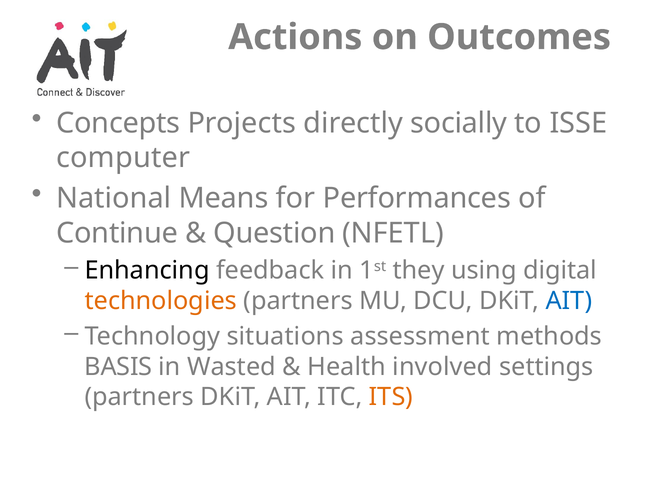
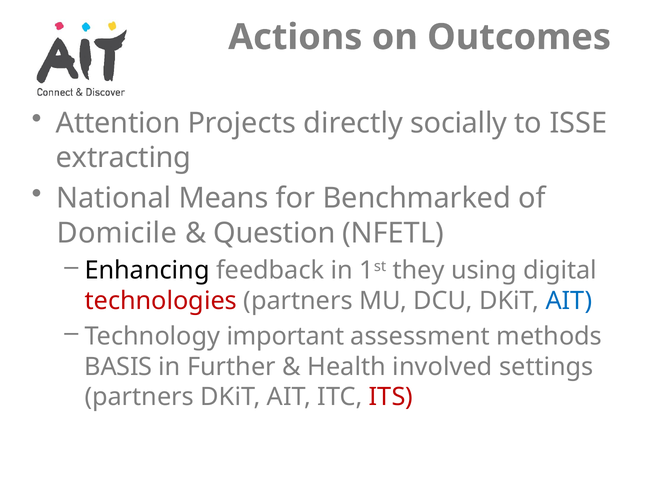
Concepts: Concepts -> Attention
computer: computer -> extracting
Performances: Performances -> Benchmarked
Continue: Continue -> Domicile
technologies colour: orange -> red
situations: situations -> important
Wasted: Wasted -> Further
ITS colour: orange -> red
